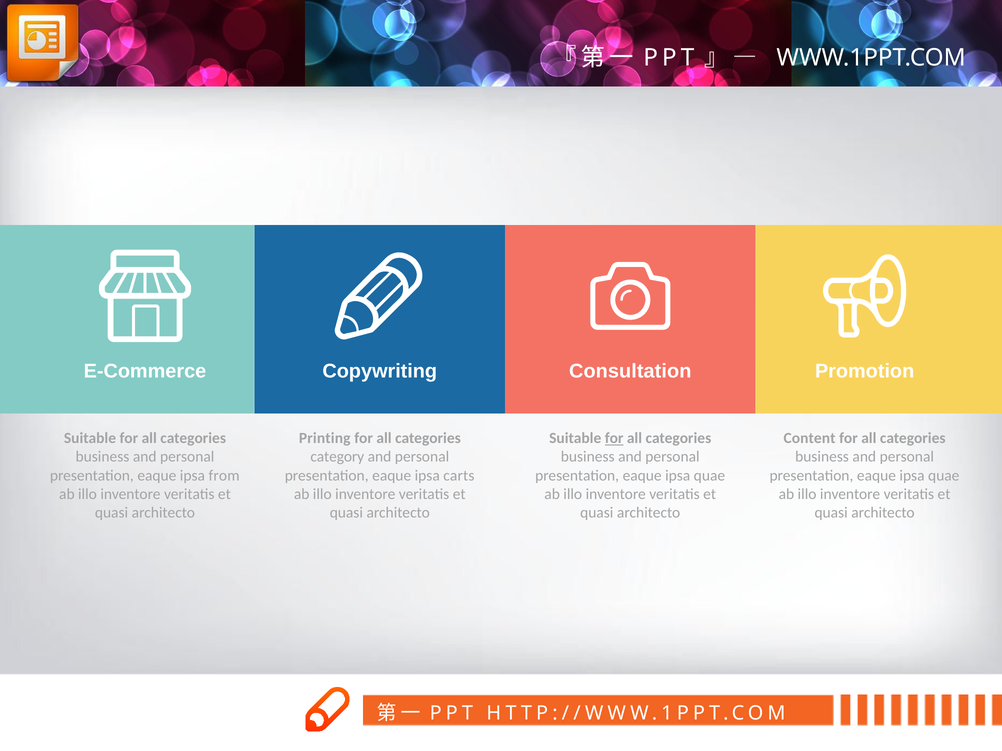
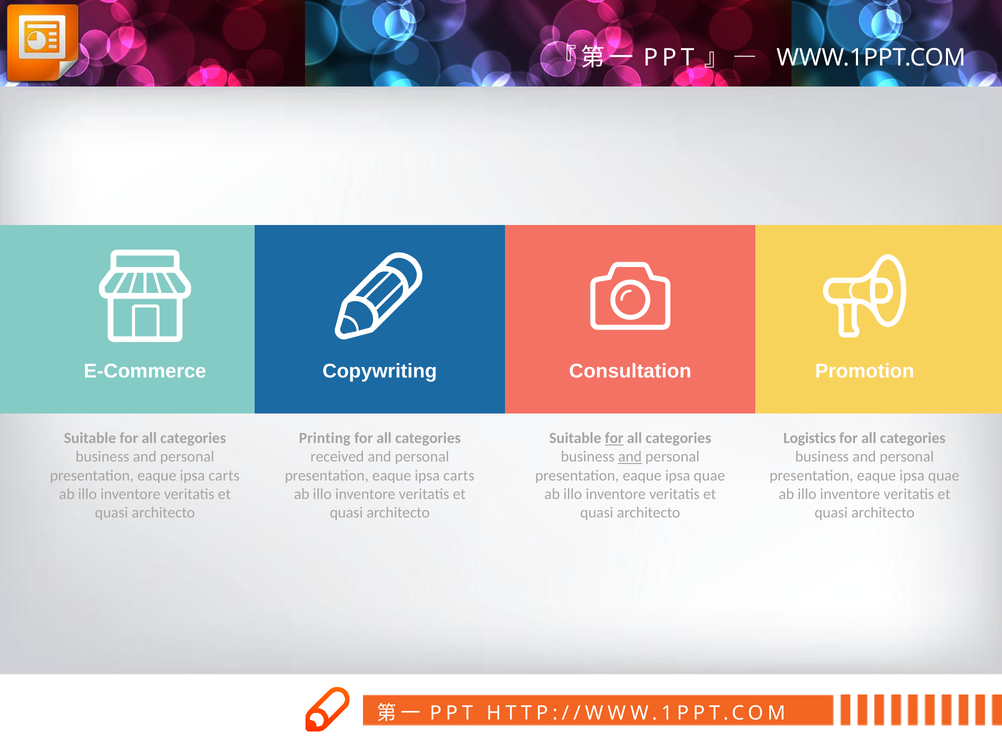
Content: Content -> Logistics
category: category -> received
and at (630, 457) underline: none -> present
from at (224, 476): from -> carts
